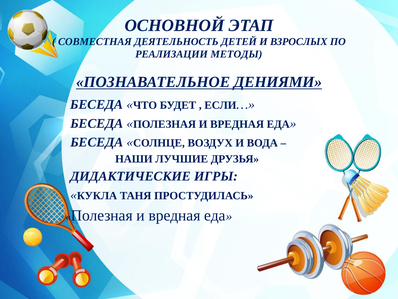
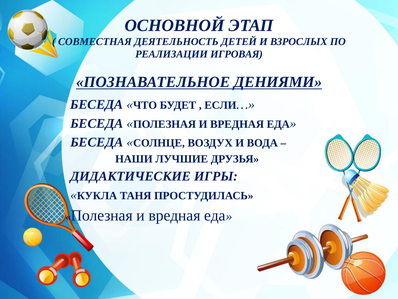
МЕТОДЫ: МЕТОДЫ -> ИГРОВАЯ
